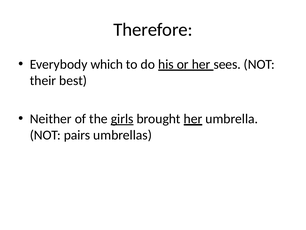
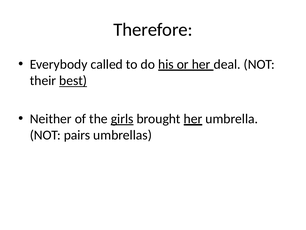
which: which -> called
sees: sees -> deal
best underline: none -> present
